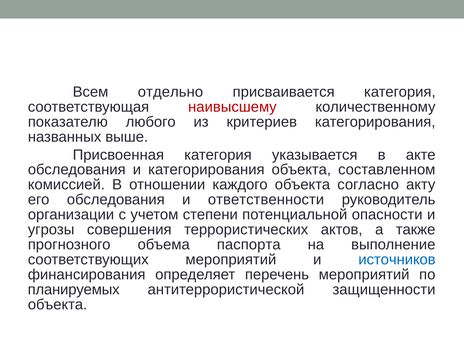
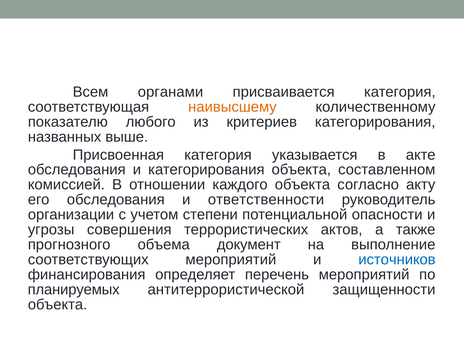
отдельно: отдельно -> органами
наивысшему colour: red -> orange
паспорта: паспорта -> документ
